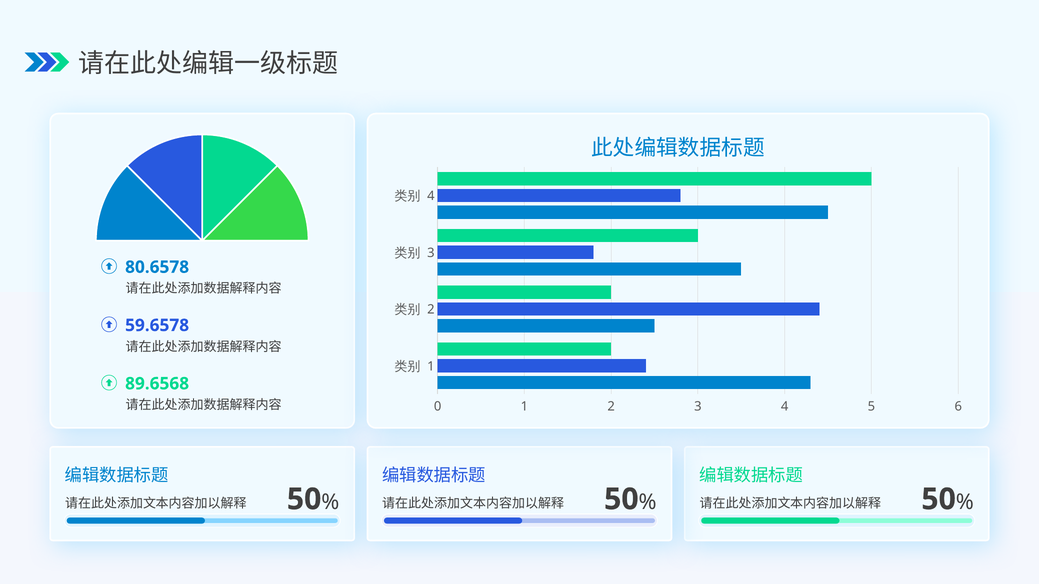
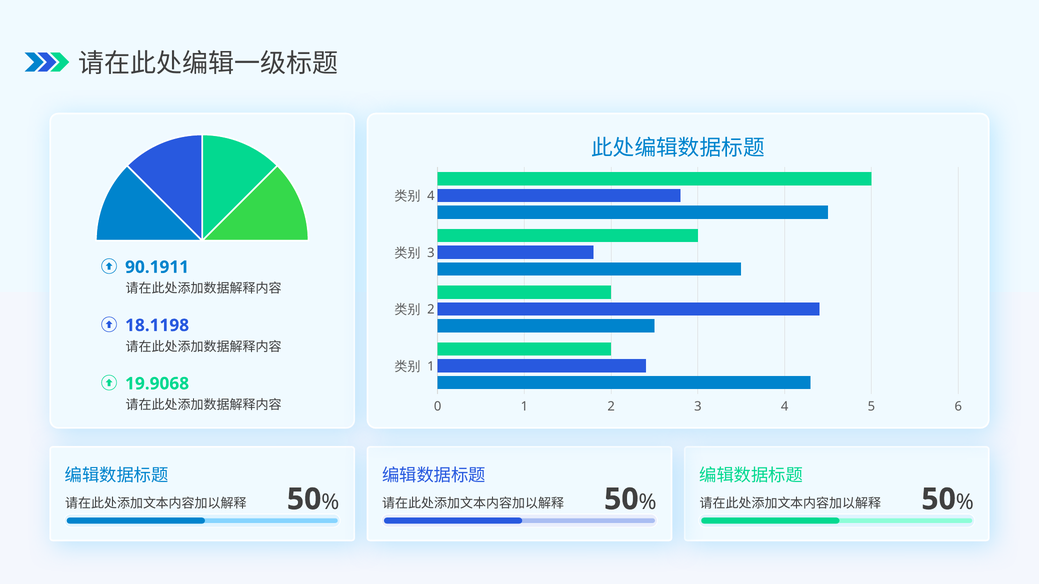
80.6578: 80.6578 -> 90.1911
59.6578: 59.6578 -> 18.1198
89.6568: 89.6568 -> 19.9068
